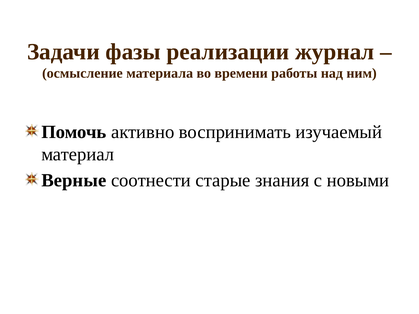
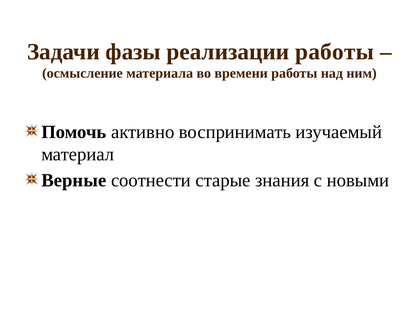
реализации журнал: журнал -> работы
